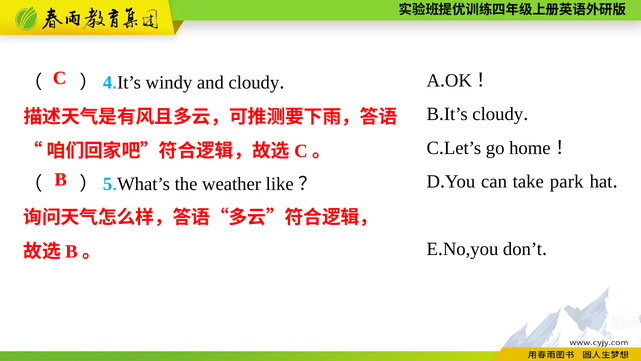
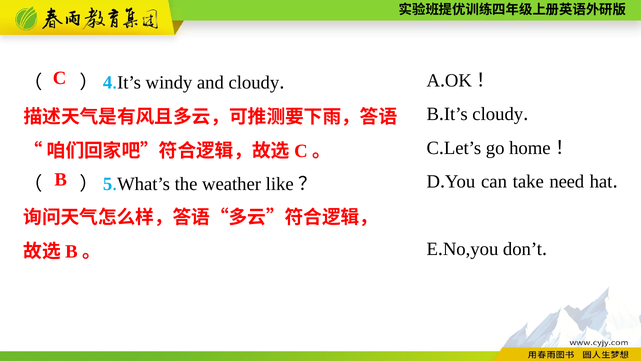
park: park -> need
